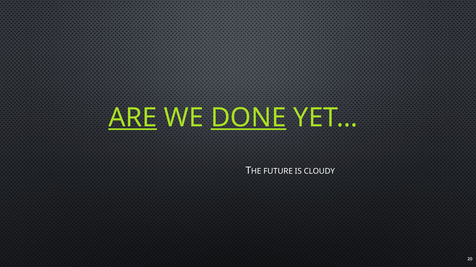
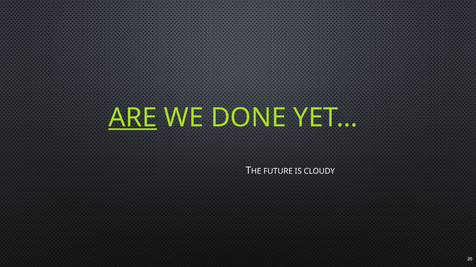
DONE underline: present -> none
